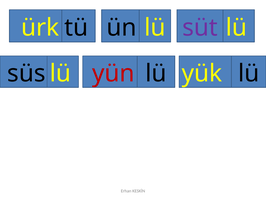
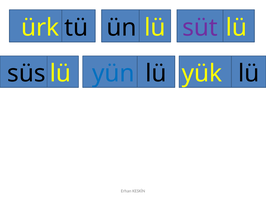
yün colour: red -> blue
